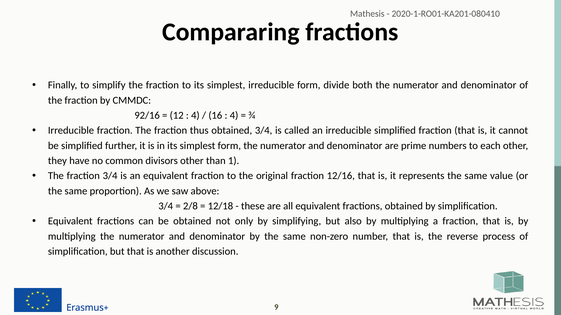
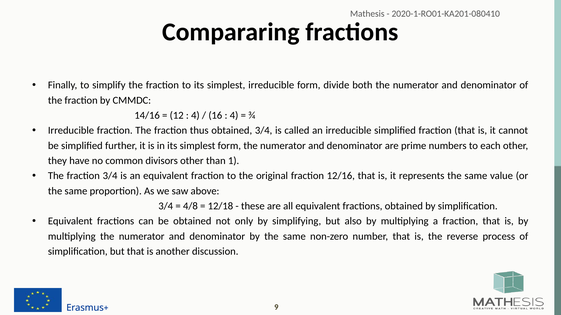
92/16: 92/16 -> 14/16
2/8: 2/8 -> 4/8
